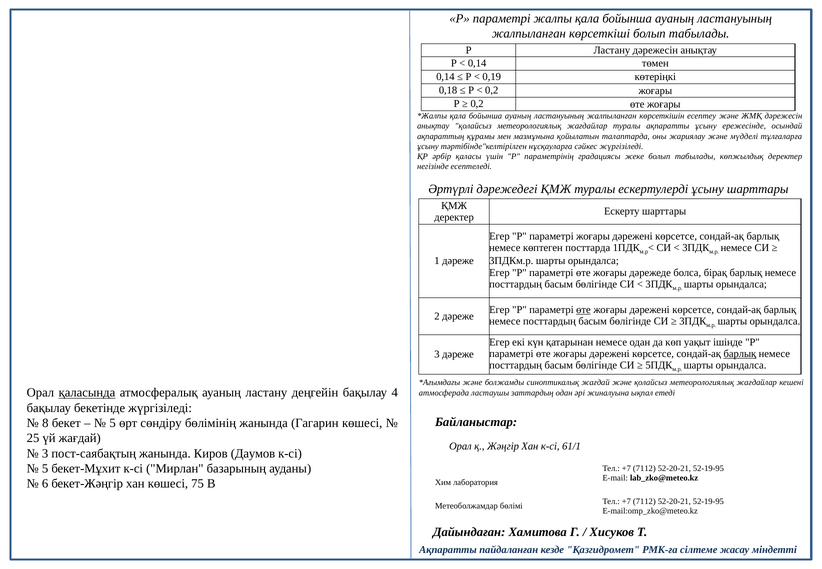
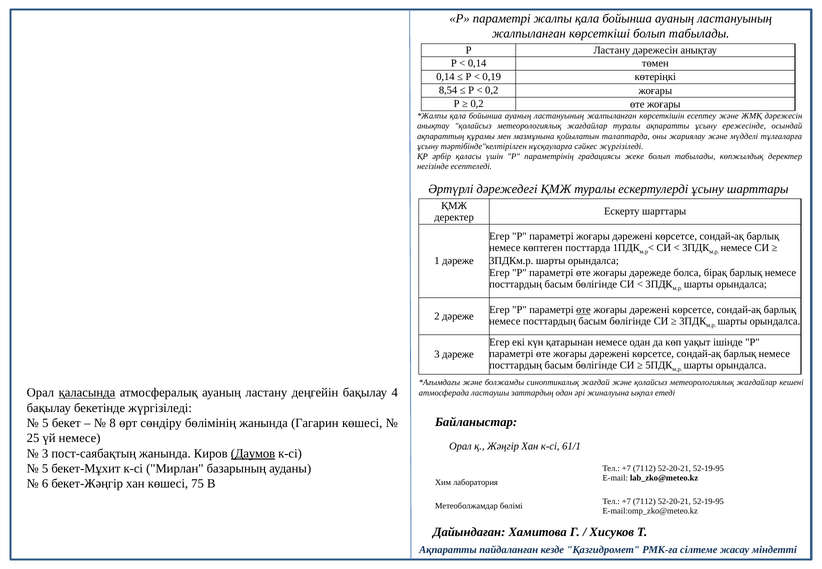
0,18: 0,18 -> 8,54
барлық at (740, 354) underline: present -> none
8 at (45, 423): 8 -> 5
5 at (113, 423): 5 -> 8
үй жағдай: жағдай -> немесе
Даумов underline: none -> present
